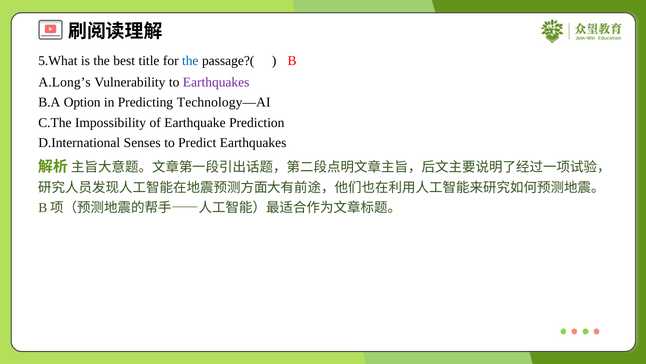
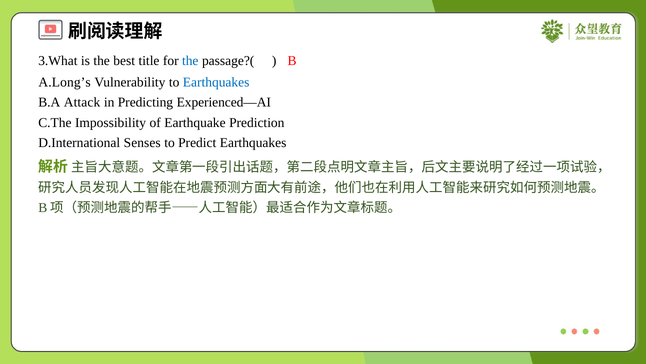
5.What: 5.What -> 3.What
Earthquakes at (216, 82) colour: purple -> blue
Option: Option -> Attack
Technology—AI: Technology—AI -> Experienced—AI
